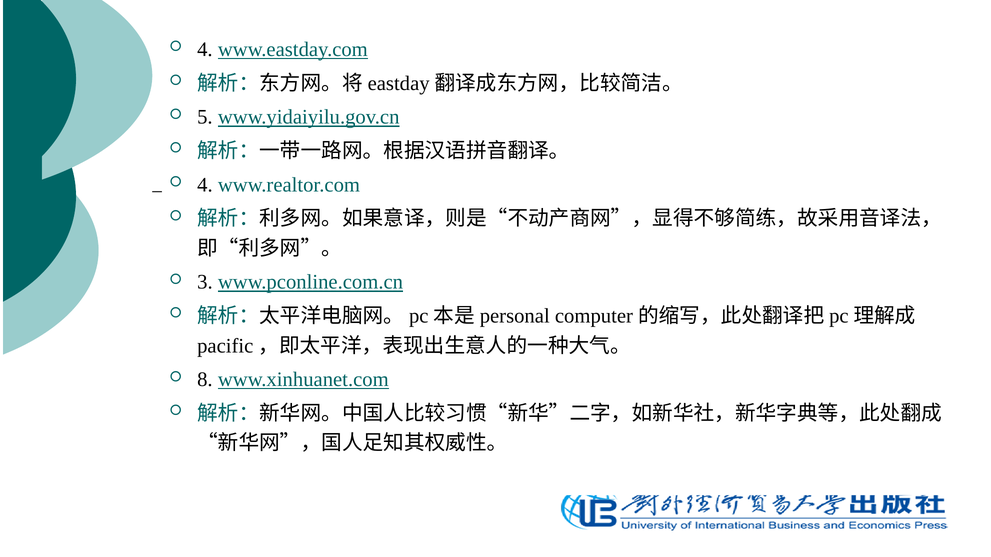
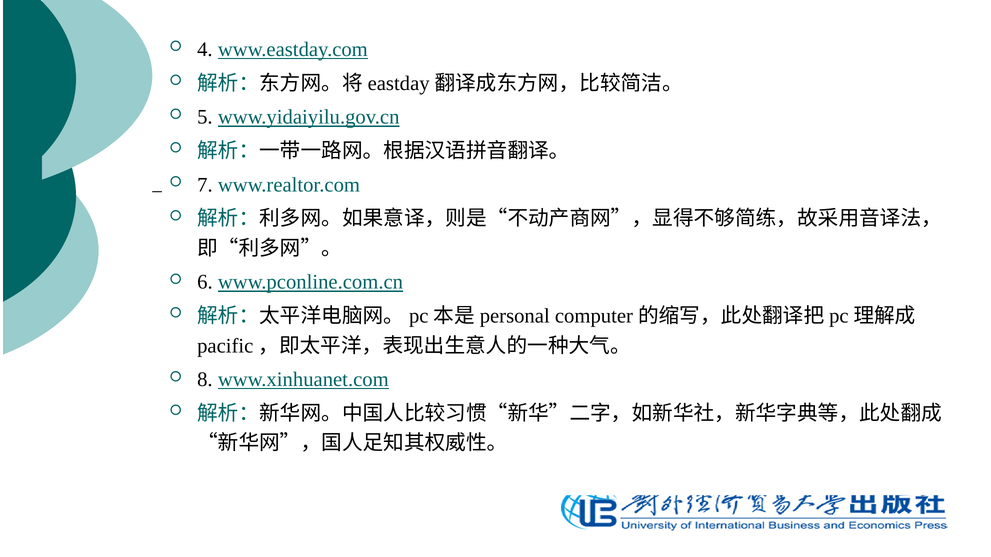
4 at (205, 185): 4 -> 7
3: 3 -> 6
